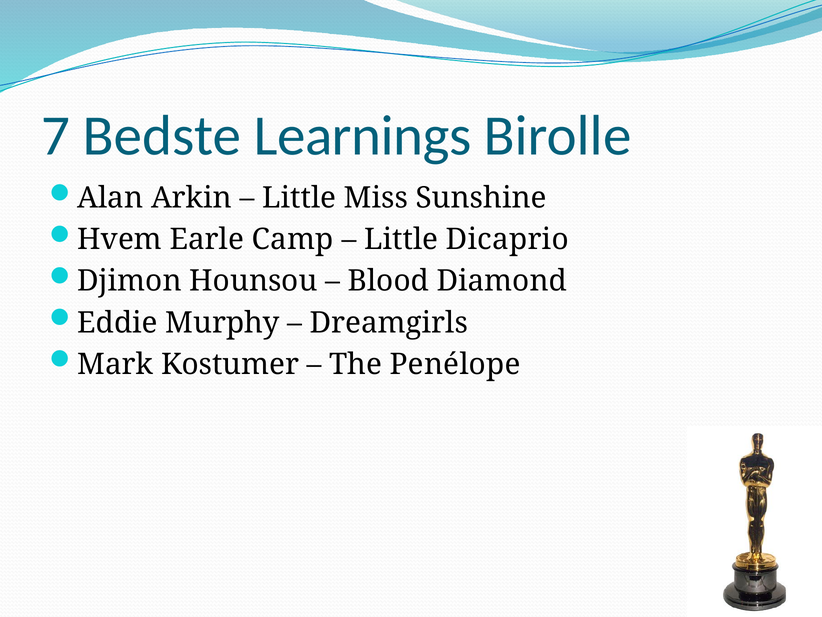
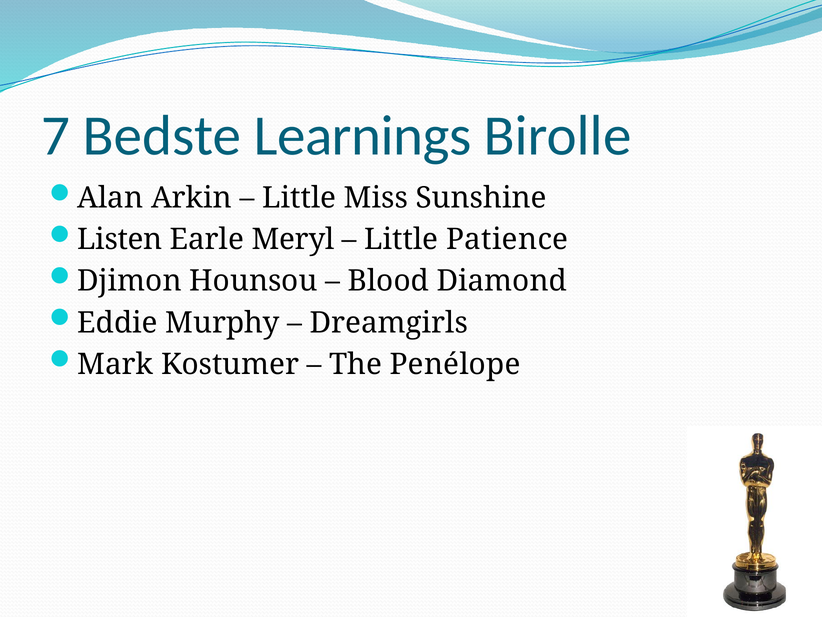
Hvem: Hvem -> Listen
Camp: Camp -> Meryl
Dicaprio: Dicaprio -> Patience
